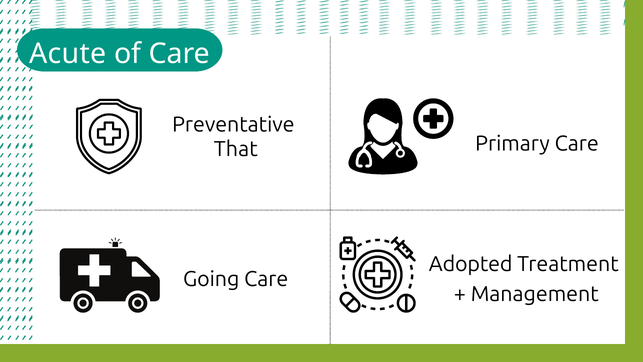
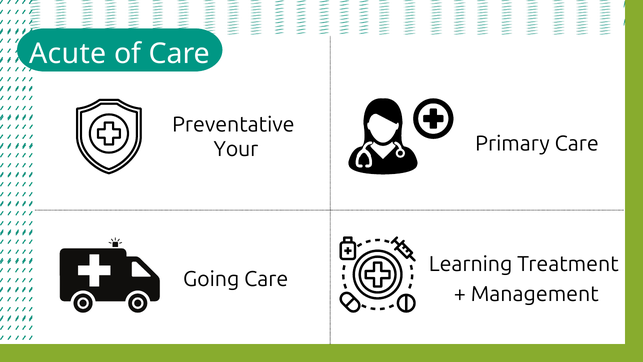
That: That -> Your
Adopted: Adopted -> Learning
